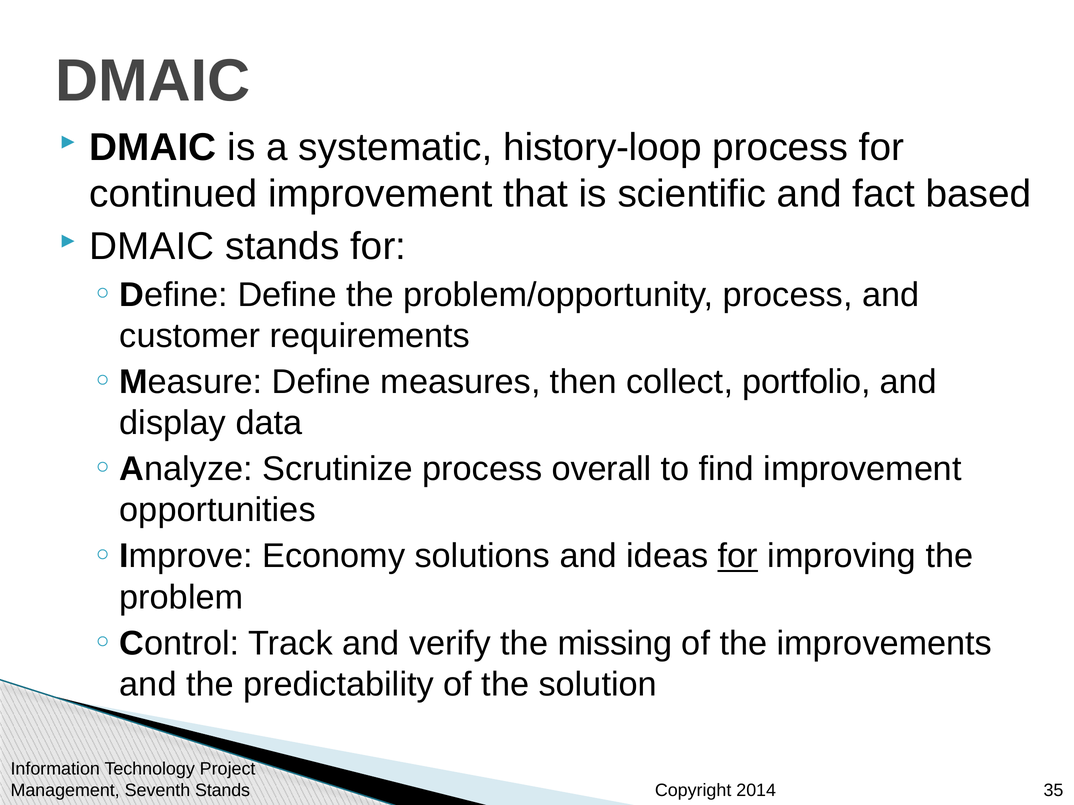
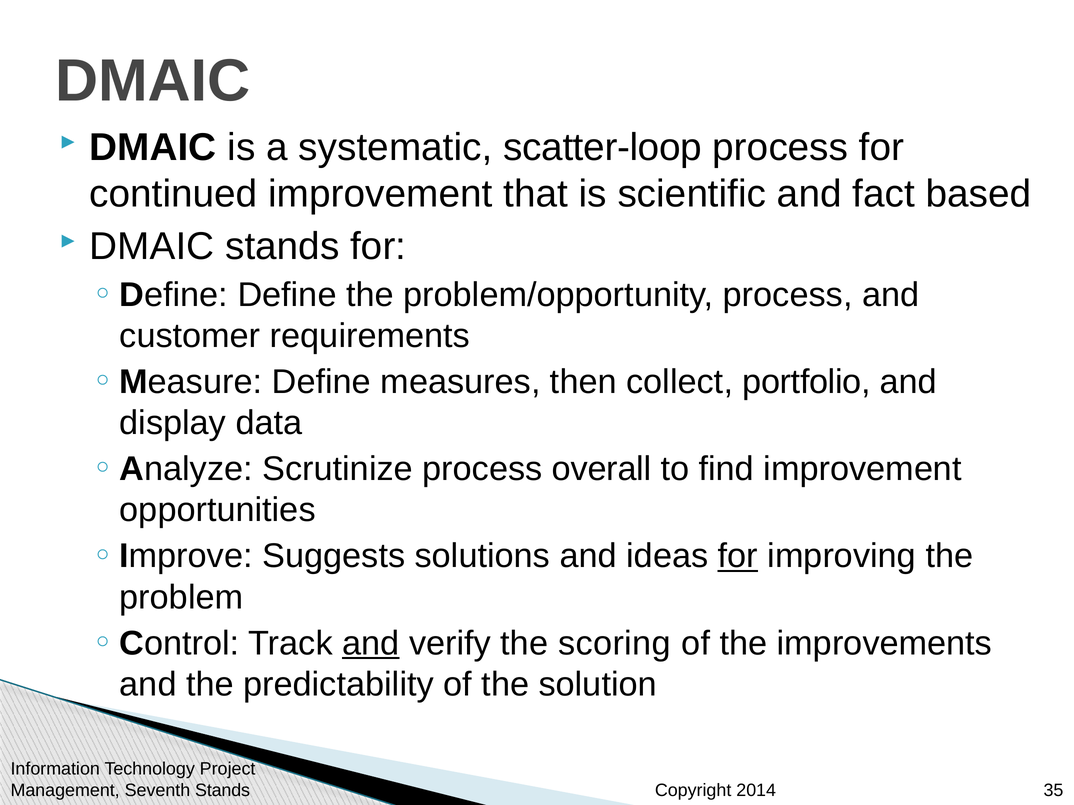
history-loop: history-loop -> scatter-loop
Economy: Economy -> Suggests
and at (371, 644) underline: none -> present
missing: missing -> scoring
